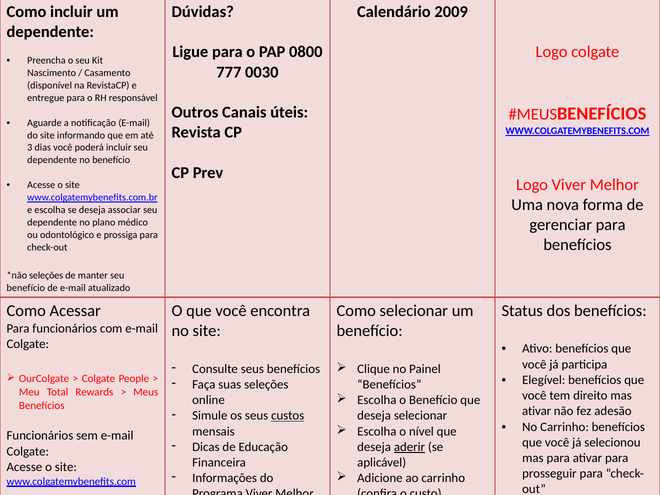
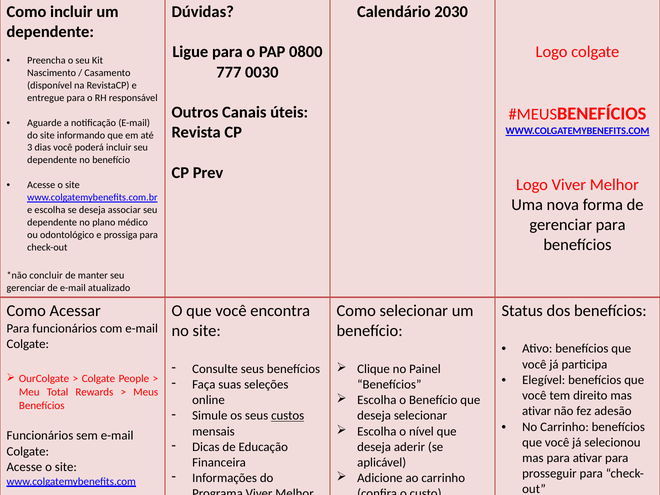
2009: 2009 -> 2030
seleções at (46, 275): seleções -> concluir
benefício at (26, 288): benefício -> gerenciar
aderir underline: present -> none
